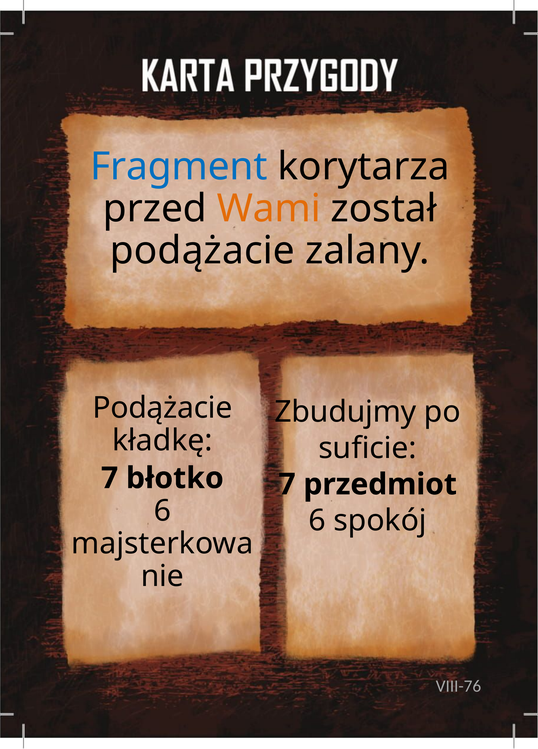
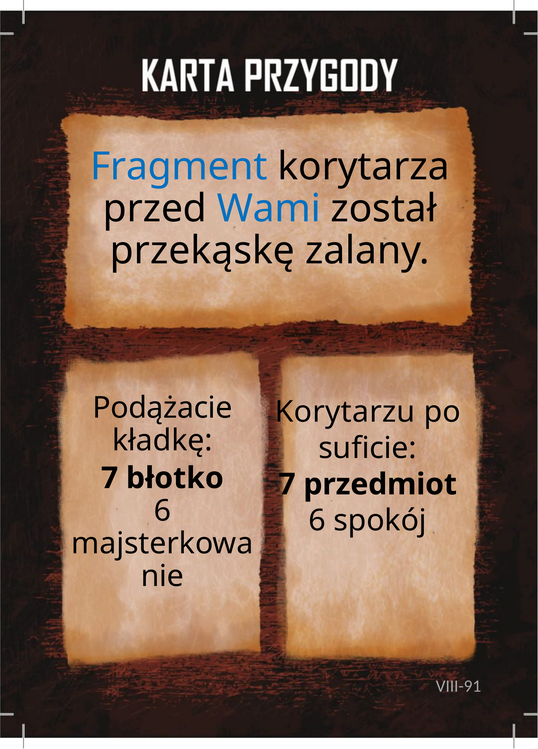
Wami colour: orange -> blue
podążacie at (202, 251): podążacie -> przekąskę
Zbudujmy: Zbudujmy -> Korytarzu
VIII-76: VIII-76 -> VIII-91
